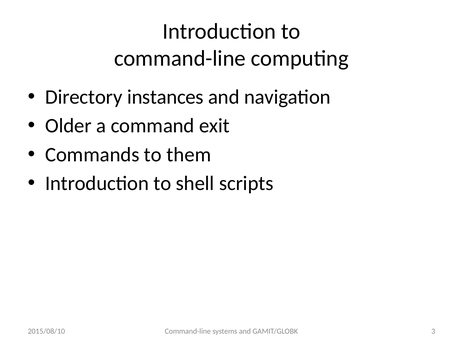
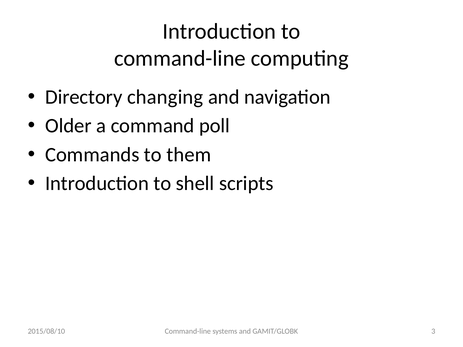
instances: instances -> changing
exit: exit -> poll
